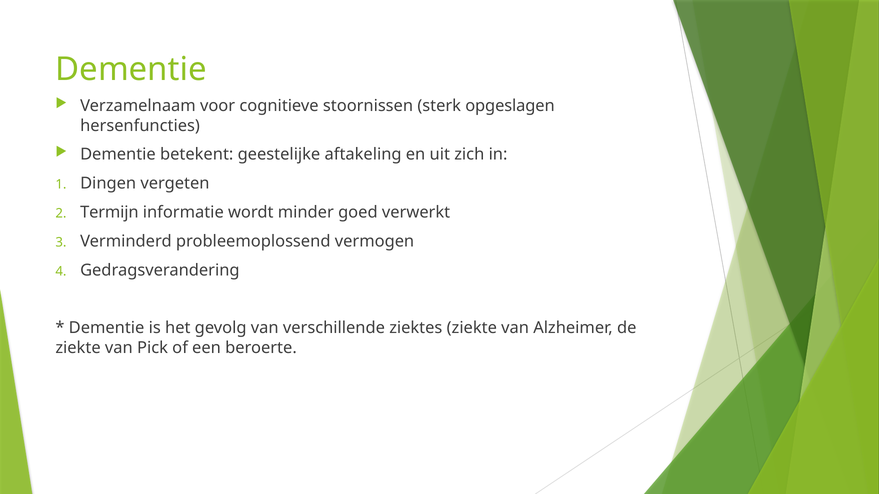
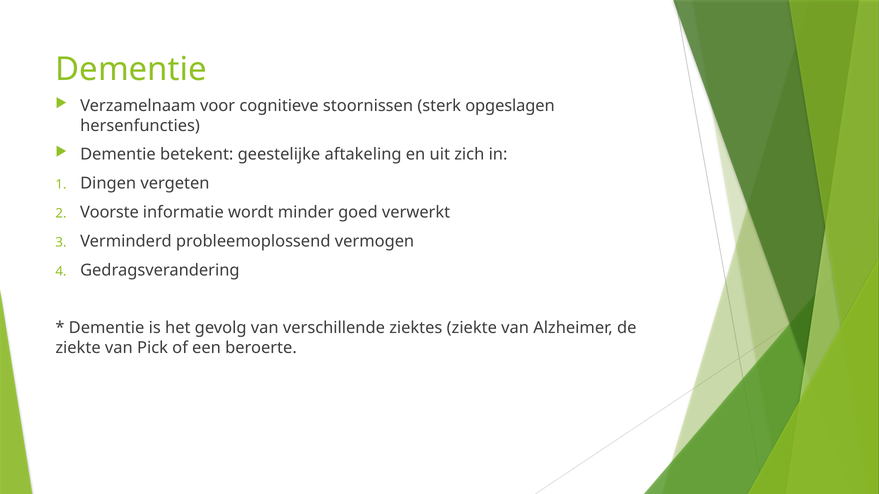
Termijn: Termijn -> Voorste
